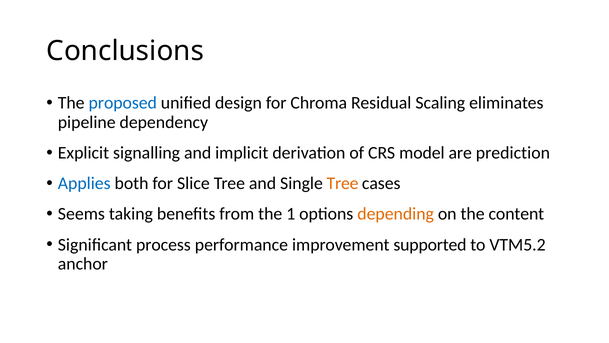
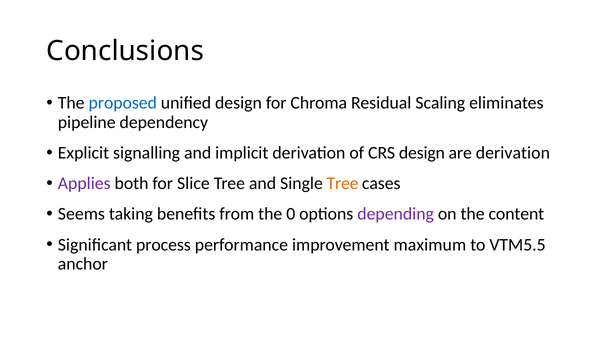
CRS model: model -> design
are prediction: prediction -> derivation
Applies colour: blue -> purple
1: 1 -> 0
depending colour: orange -> purple
supported: supported -> maximum
VTM5.2: VTM5.2 -> VTM5.5
